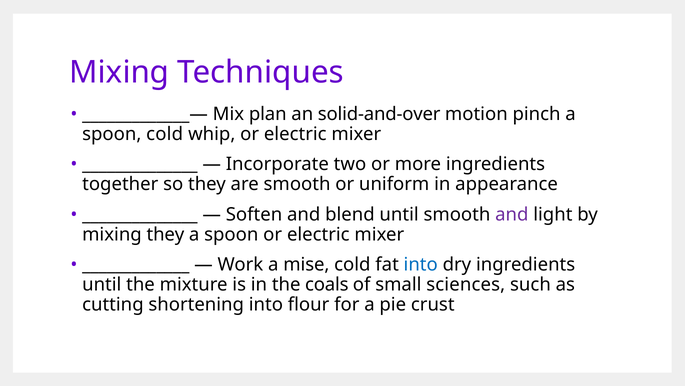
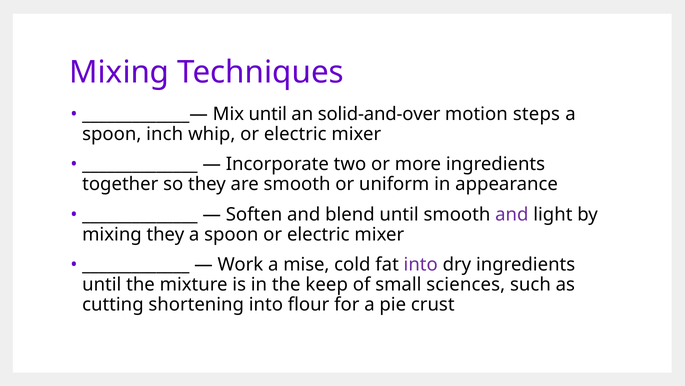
Mix plan: plan -> until
pinch: pinch -> steps
spoon cold: cold -> inch
into at (421, 264) colour: blue -> purple
coals: coals -> keep
